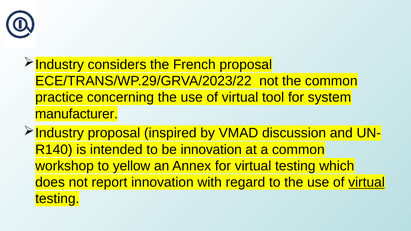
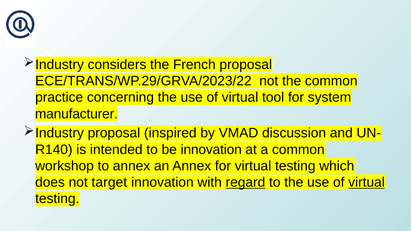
to yellow: yellow -> annex
report: report -> target
regard underline: none -> present
